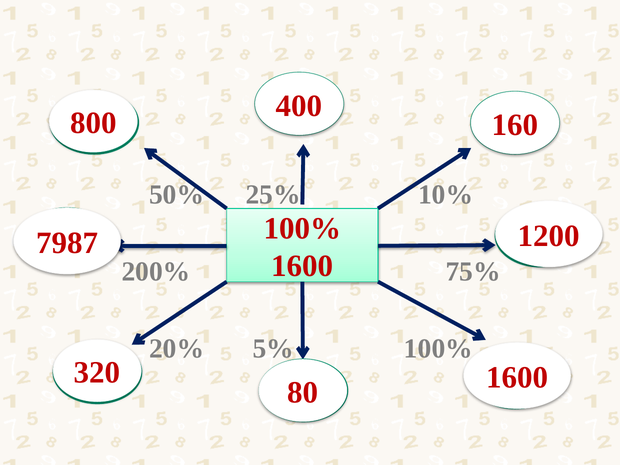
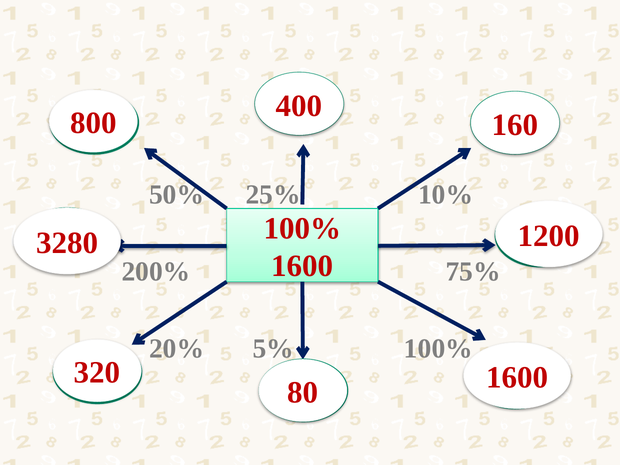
7987: 7987 -> 3280
